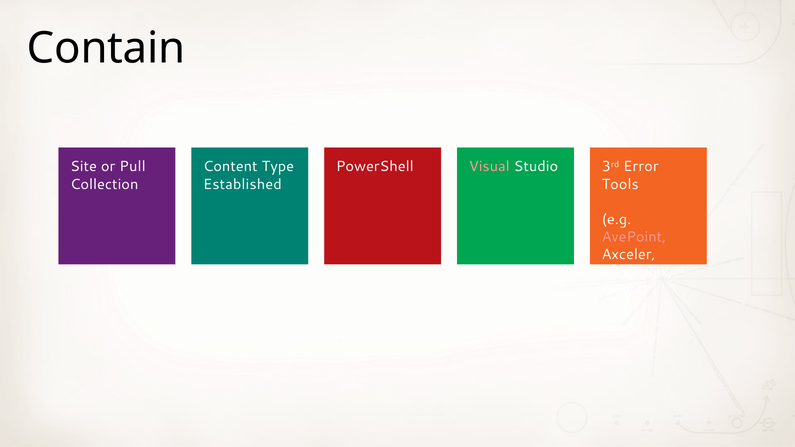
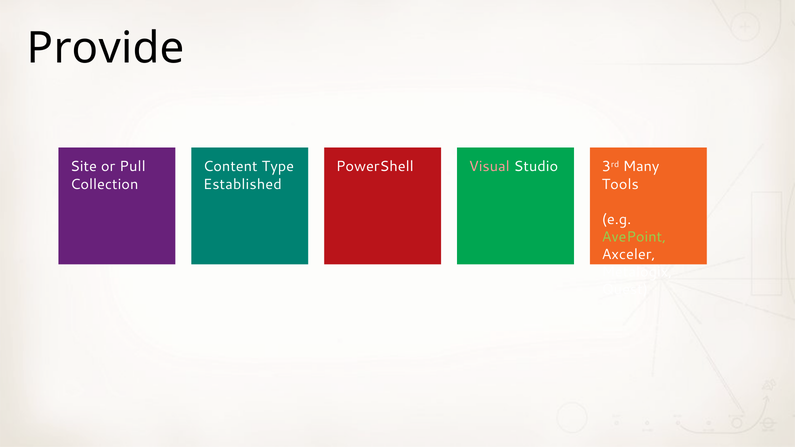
Contain: Contain -> Provide
Error: Error -> Many
AvePoint colour: pink -> light green
